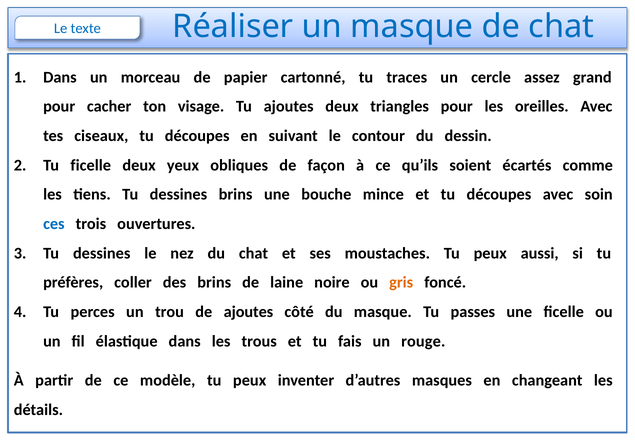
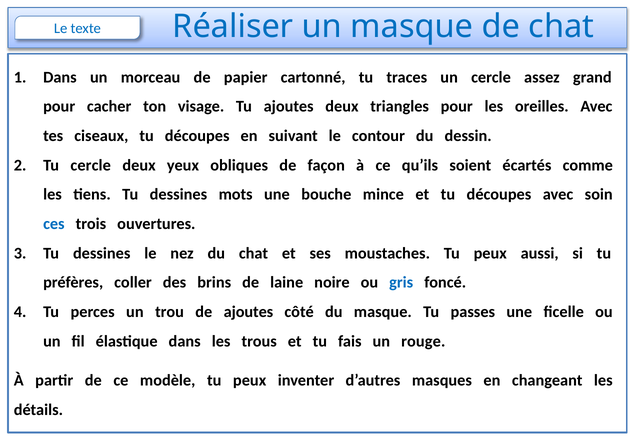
Tu ficelle: ficelle -> cercle
dessines brins: brins -> mots
gris colour: orange -> blue
